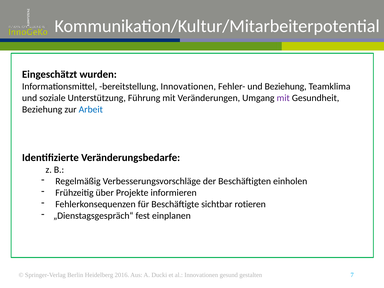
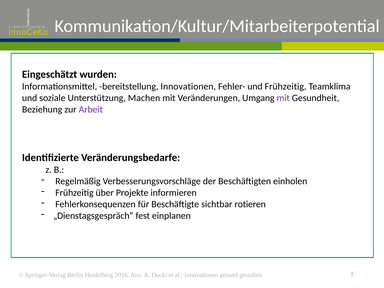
und Beziehung: Beziehung -> Frühzeitig
Führung: Führung -> Machen
Arbeit colour: blue -> purple
